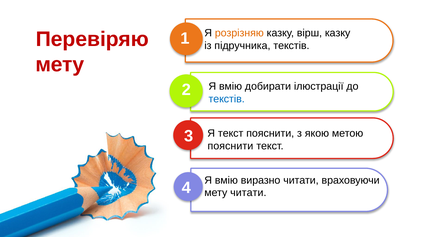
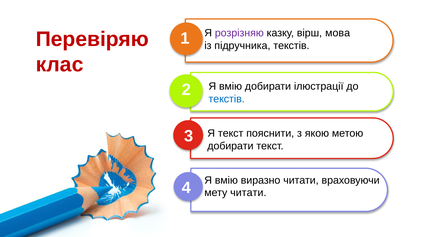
розрізняю colour: orange -> purple
вірш казку: казку -> мова
мету at (60, 65): мету -> клас
пояснити at (230, 146): пояснити -> добирати
